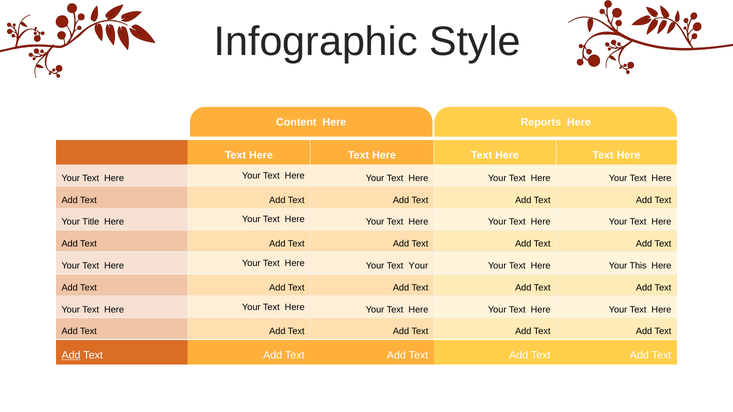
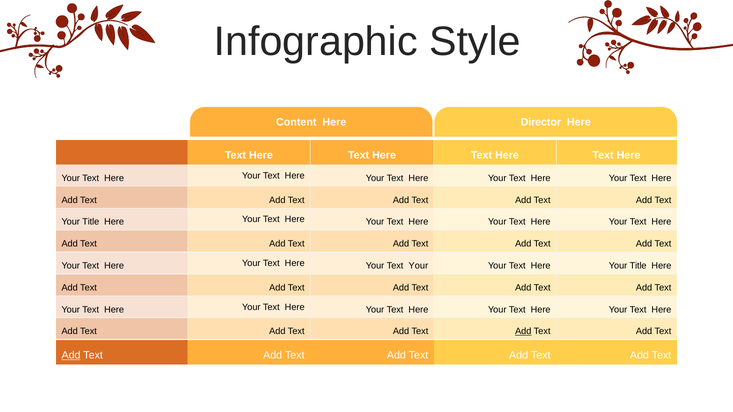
Reports: Reports -> Director
Here Your This: This -> Title
Add at (523, 332) underline: none -> present
